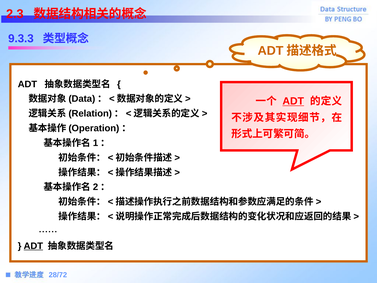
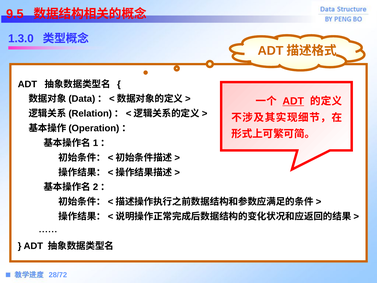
2.3: 2.3 -> 9.5
9.3.3: 9.3.3 -> 1.3.0
ADT at (33, 246) underline: present -> none
